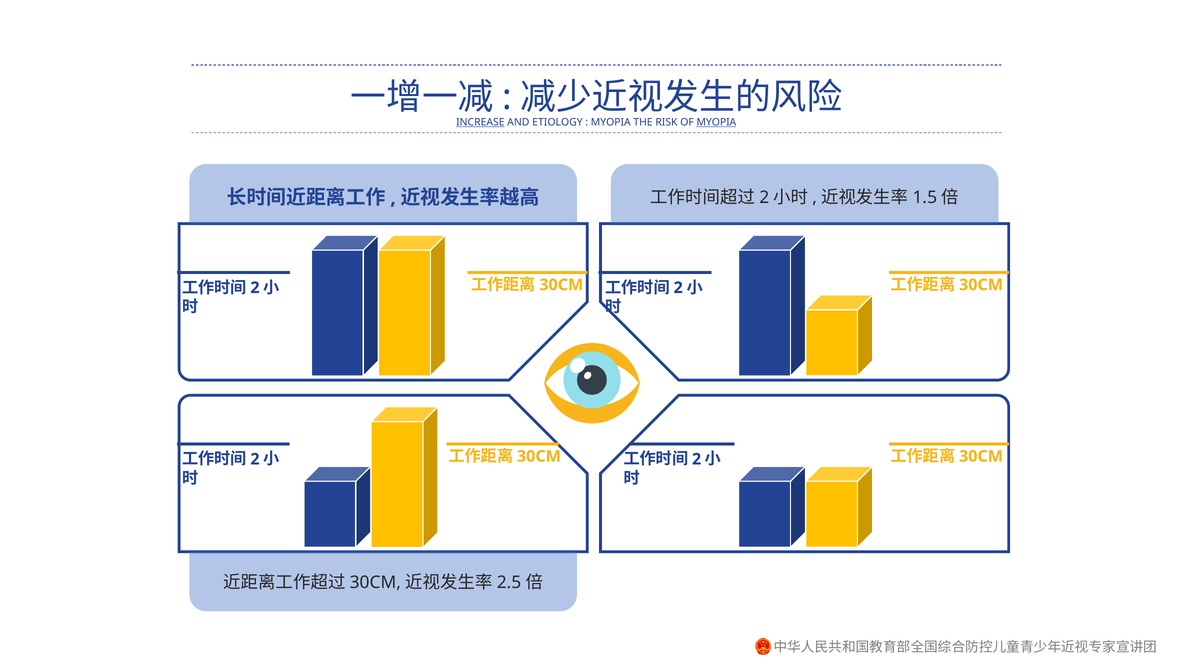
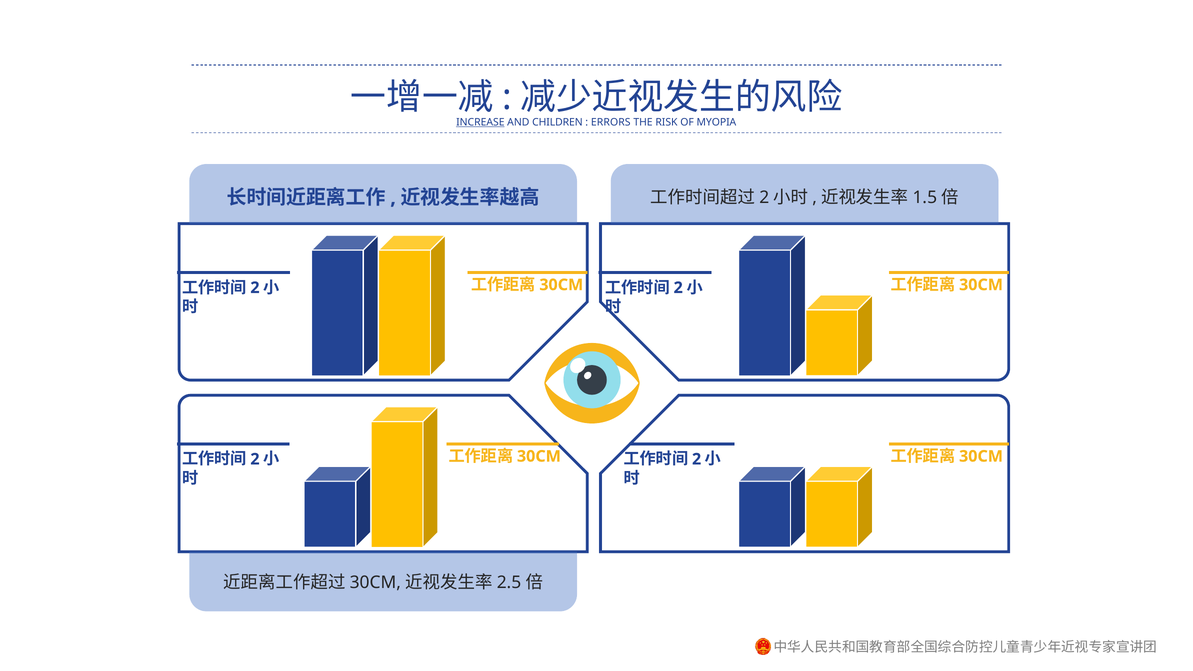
ETIOLOGY: ETIOLOGY -> CHILDREN
MYOPIA at (611, 122): MYOPIA -> ERRORS
MYOPIA at (716, 122) underline: present -> none
